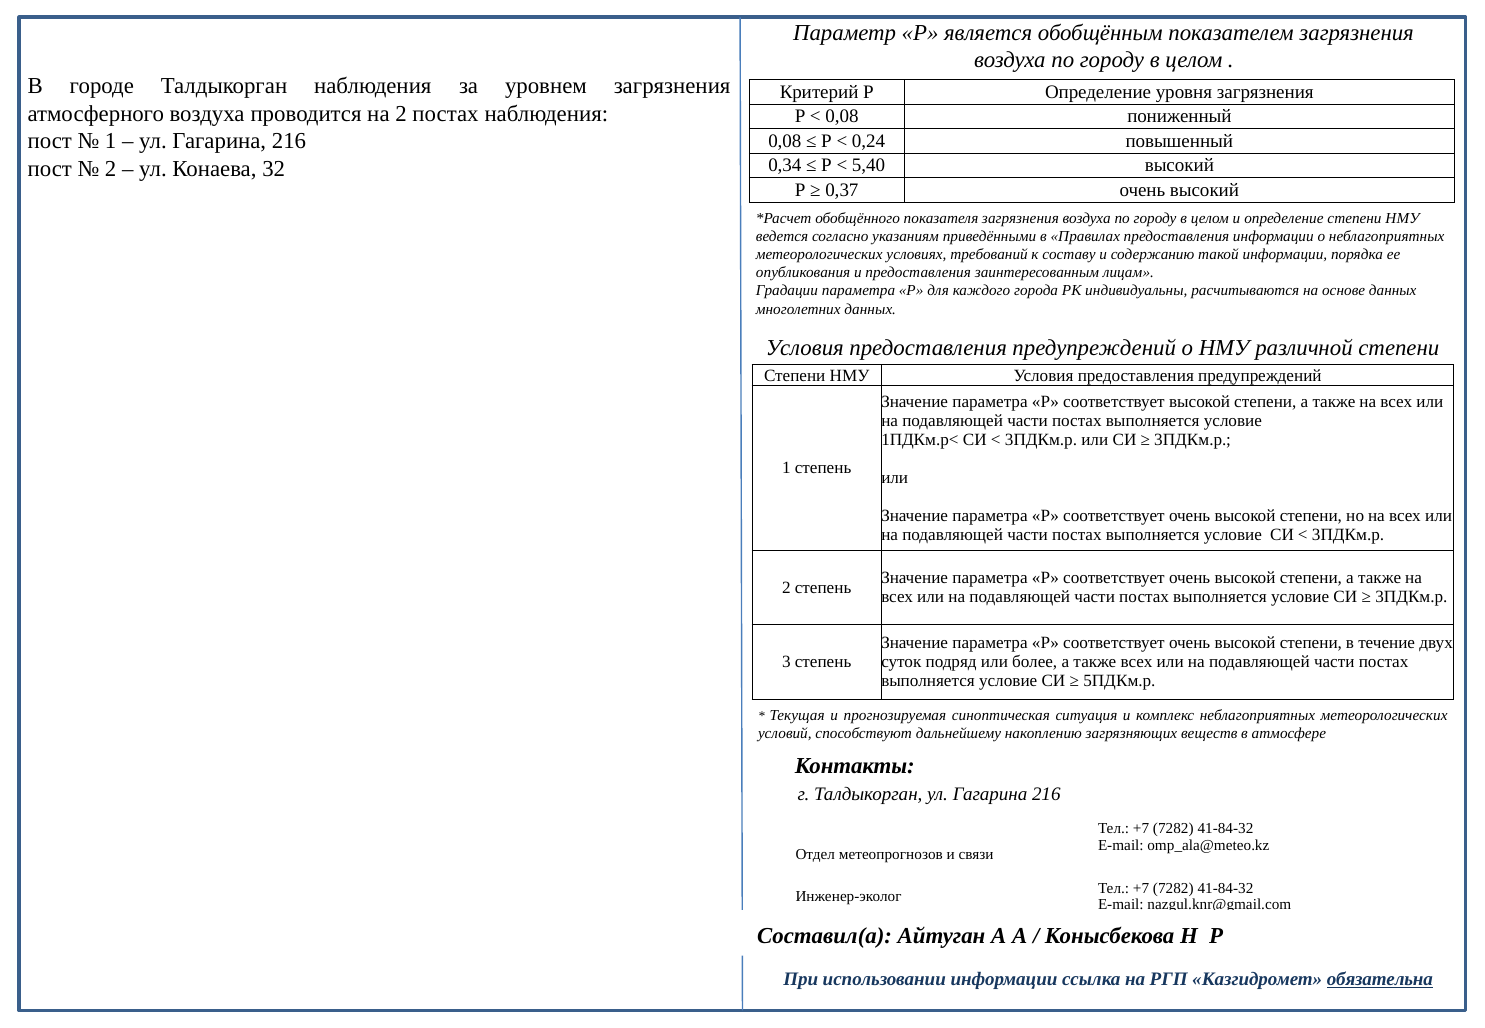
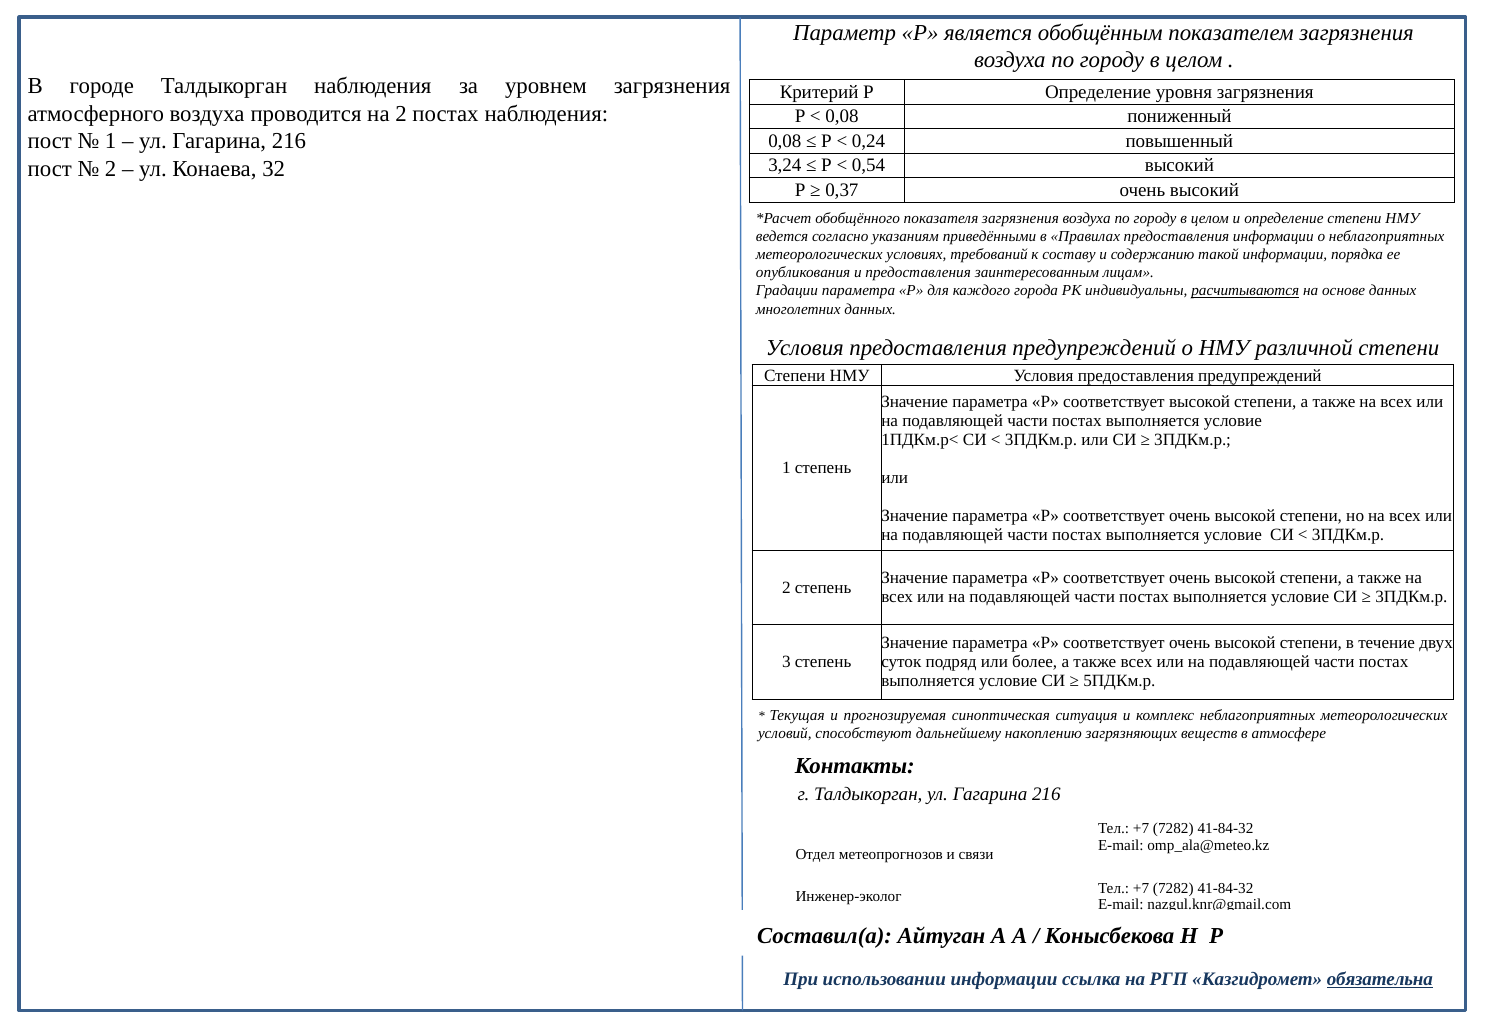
0,34: 0,34 -> 3,24
5,40: 5,40 -> 0,54
расчитываются underline: none -> present
